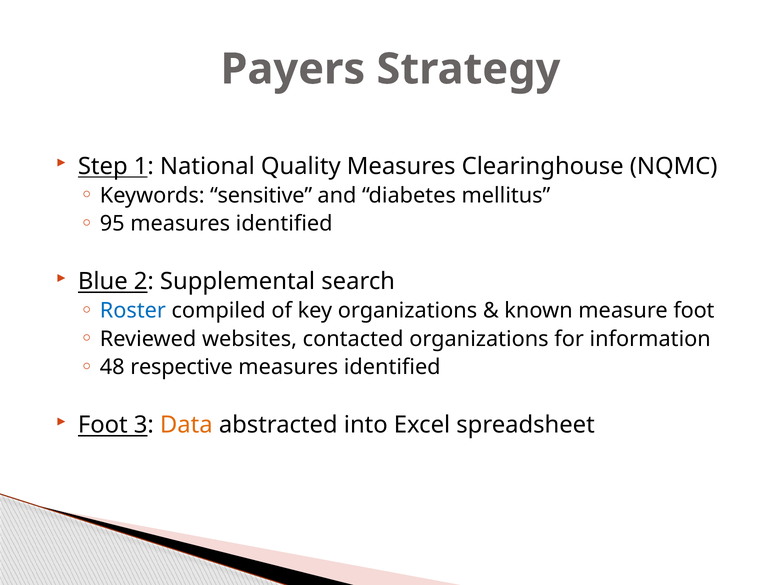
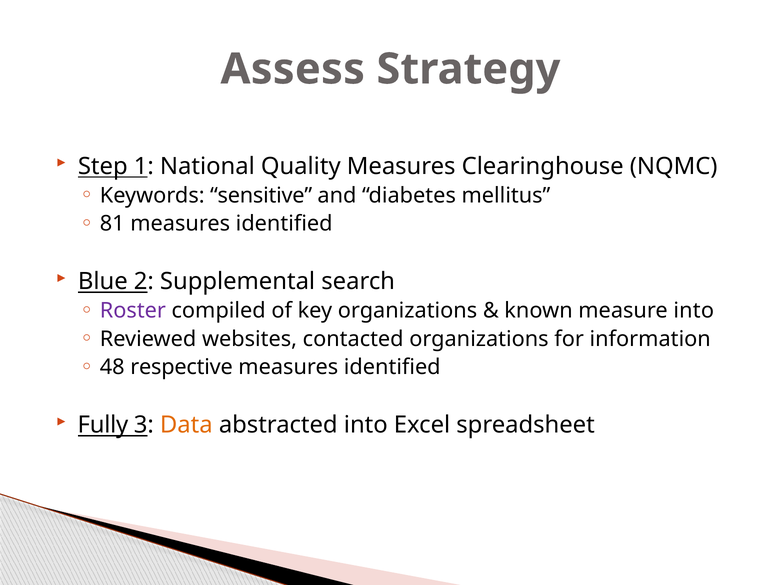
Payers: Payers -> Assess
95: 95 -> 81
Roster colour: blue -> purple
measure foot: foot -> into
Foot at (103, 426): Foot -> Fully
